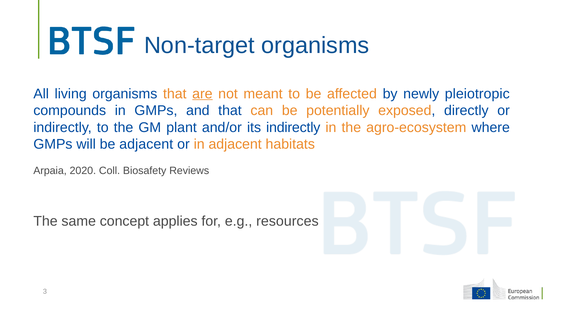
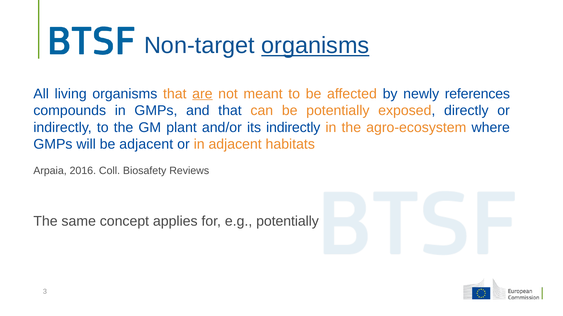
organisms at (315, 46) underline: none -> present
pleiotropic: pleiotropic -> references
2020: 2020 -> 2016
e.g resources: resources -> potentially
